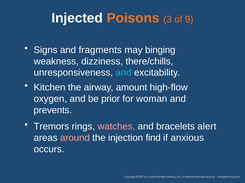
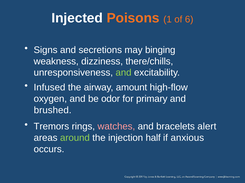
3: 3 -> 1
9: 9 -> 6
fragments: fragments -> secretions
and at (124, 73) colour: light blue -> light green
Kitchen: Kitchen -> Infused
prior: prior -> odor
woman: woman -> primary
prevents: prevents -> brushed
around colour: pink -> light green
find: find -> half
